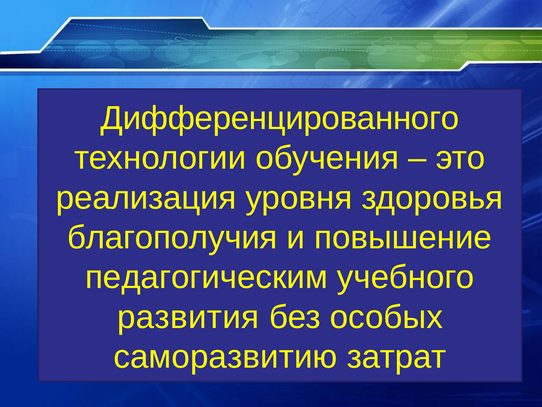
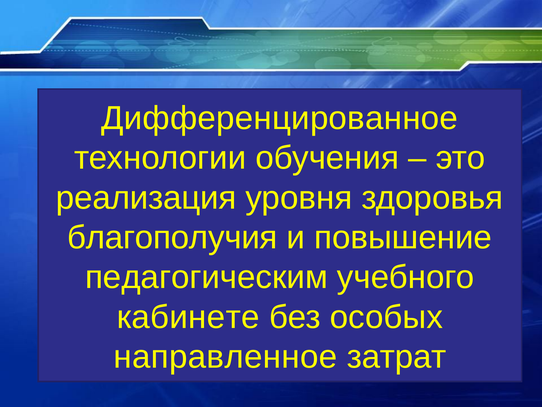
Дифференцированного: Дифференцированного -> Дифференцированное
развития: развития -> кабинете
саморазвитию: саморазвитию -> направленное
